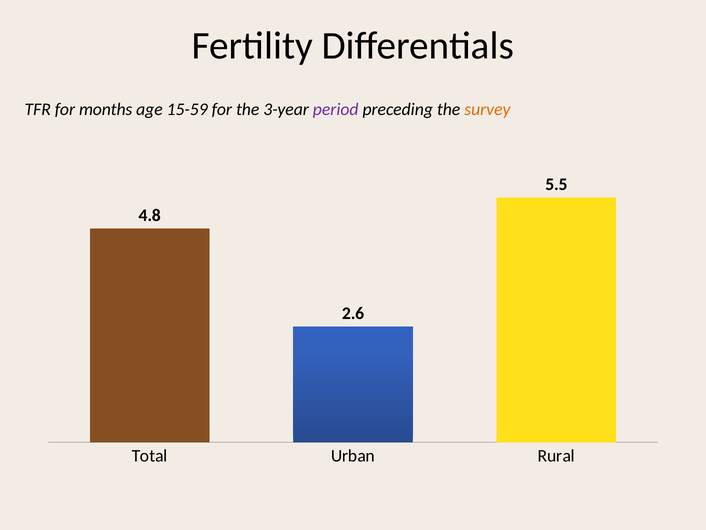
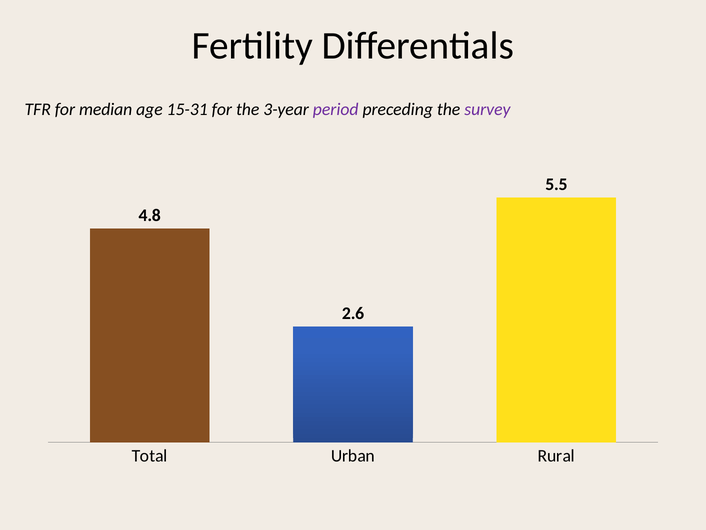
months: months -> median
15-59: 15-59 -> 15-31
survey colour: orange -> purple
